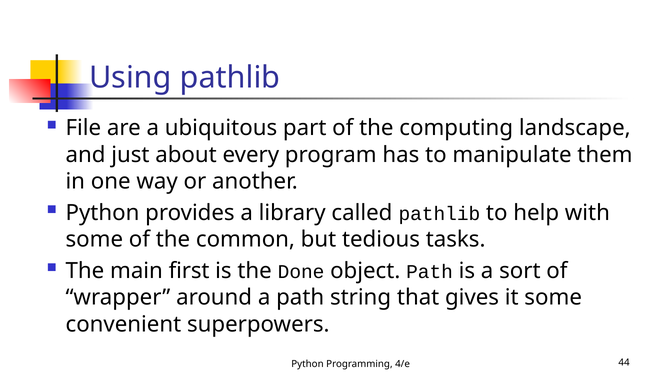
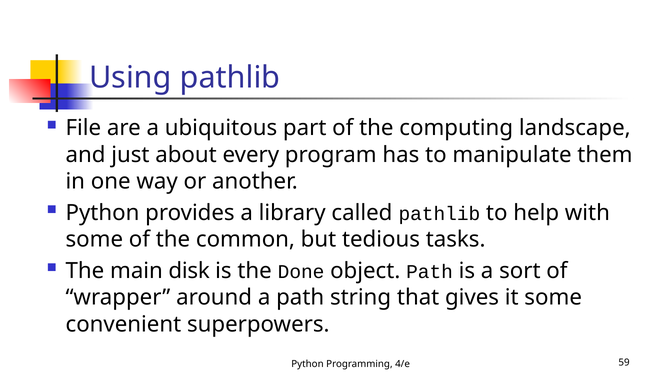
first: first -> disk
44: 44 -> 59
